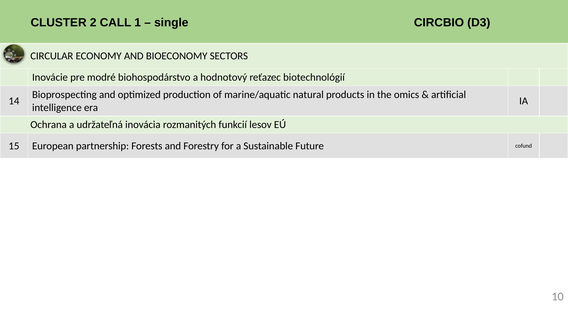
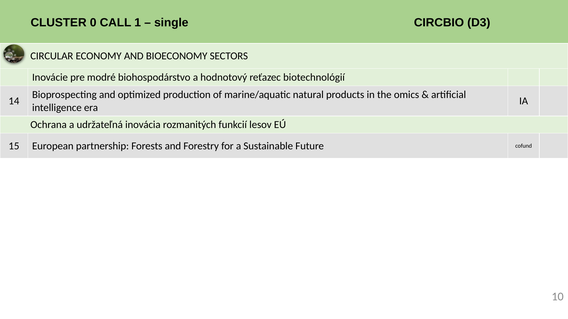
2: 2 -> 0
